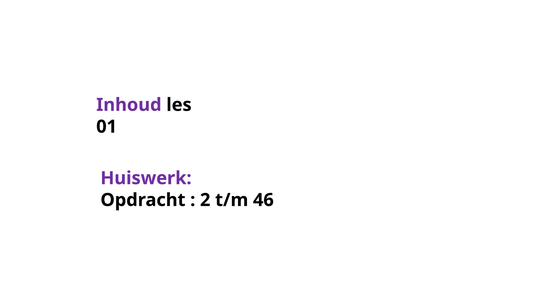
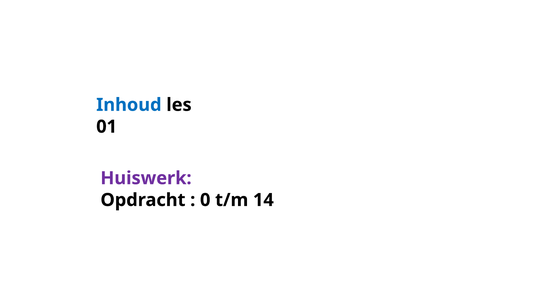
Inhoud colour: purple -> blue
2: 2 -> 0
46: 46 -> 14
